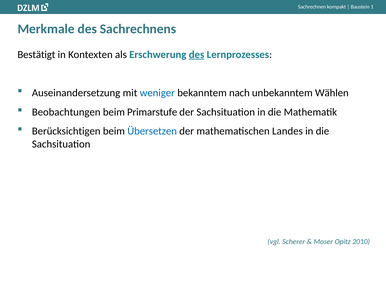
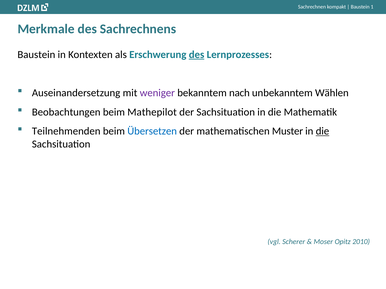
Bestätigt at (36, 55): Bestätigt -> Baustein
weniger colour: blue -> purple
Primarstufe: Primarstufe -> Mathepilot
Berücksichtigen: Berücksichtigen -> Teilnehmenden
Landes: Landes -> Muster
die at (322, 131) underline: none -> present
